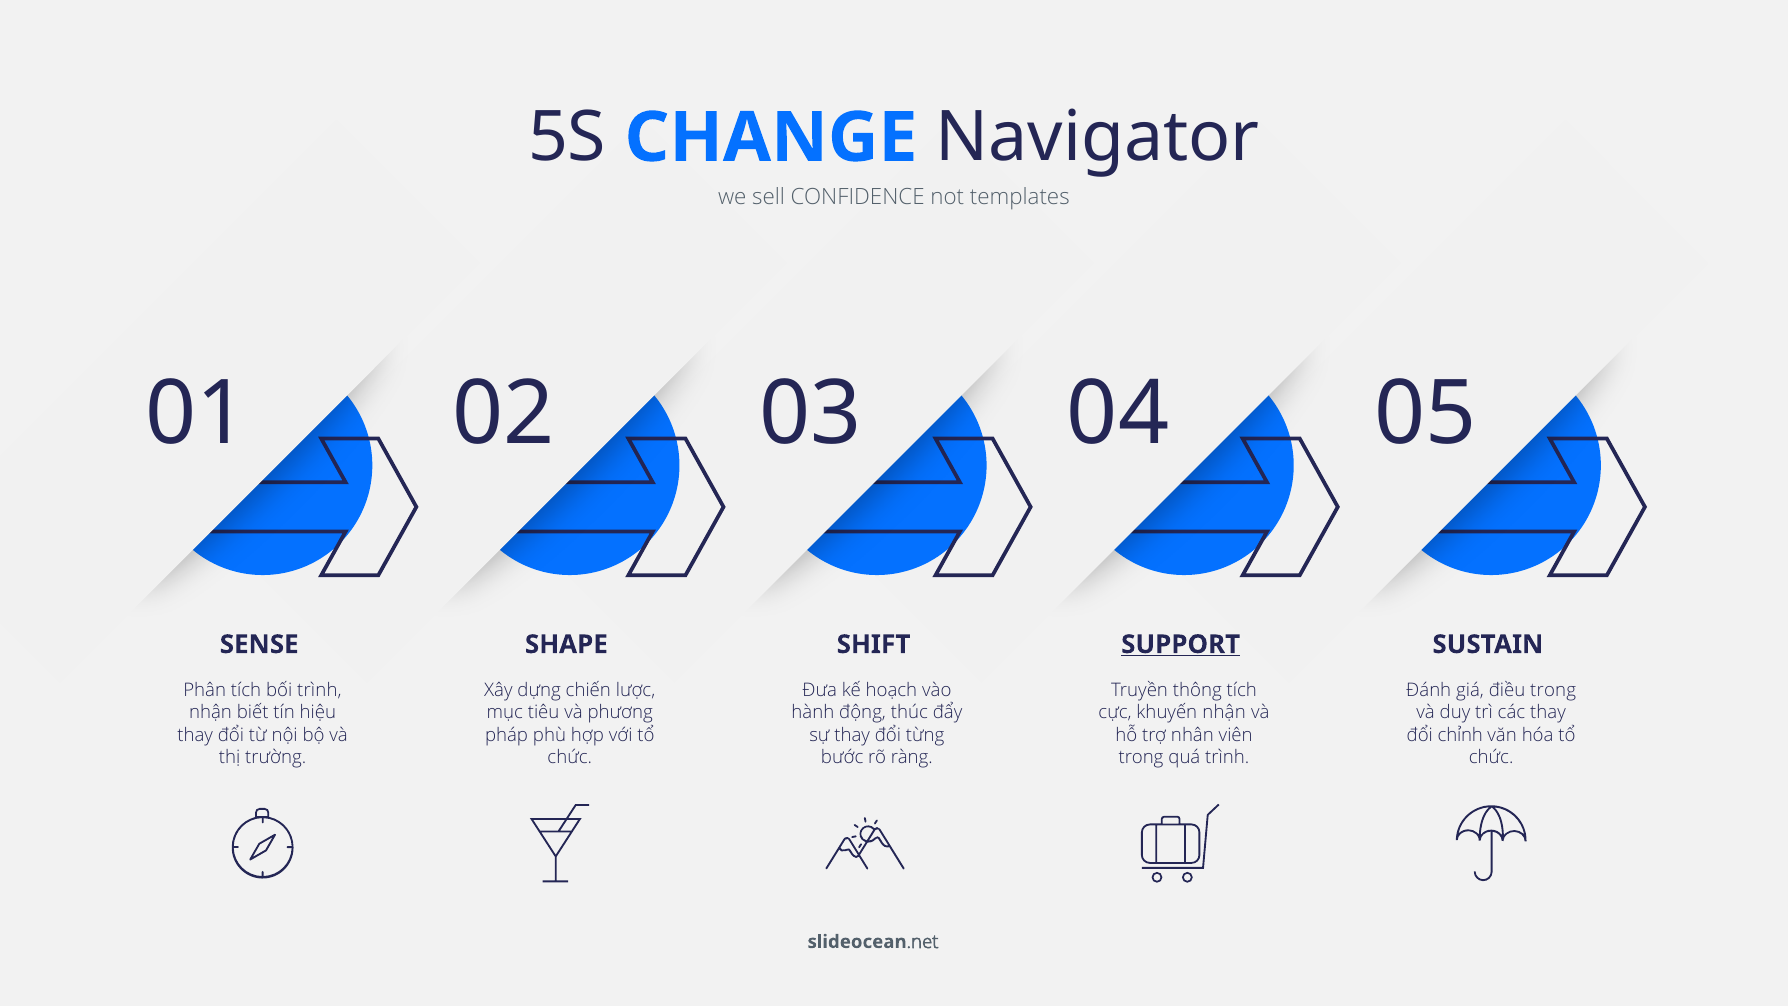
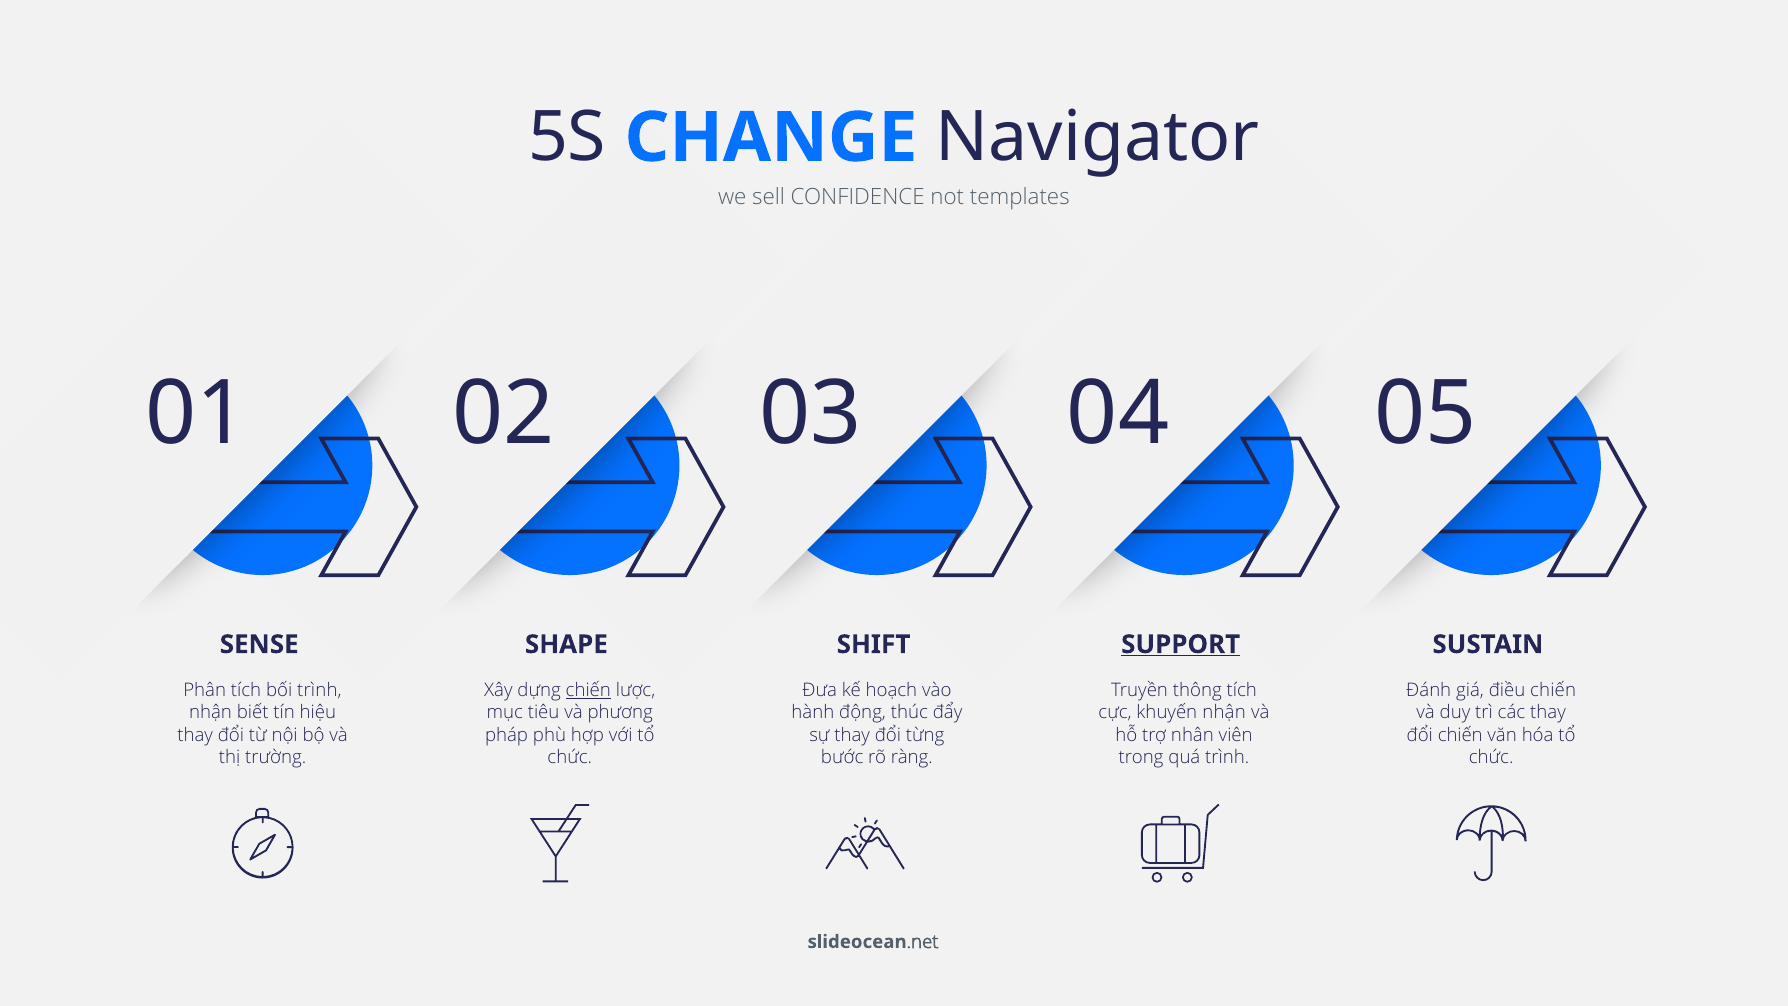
chiến at (588, 690) underline: none -> present
điều trong: trong -> chiến
đổi chỉnh: chỉnh -> chiến
